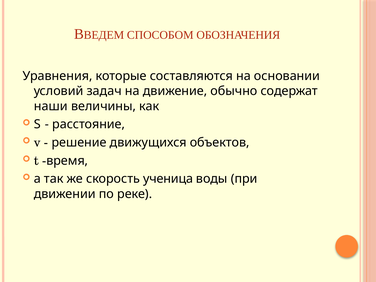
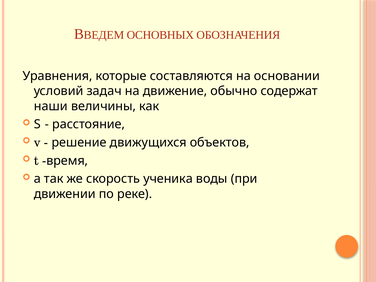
СПОСОБОМ: СПОСОБОМ -> ОСНОВНЫХ
ученица: ученица -> ученика
